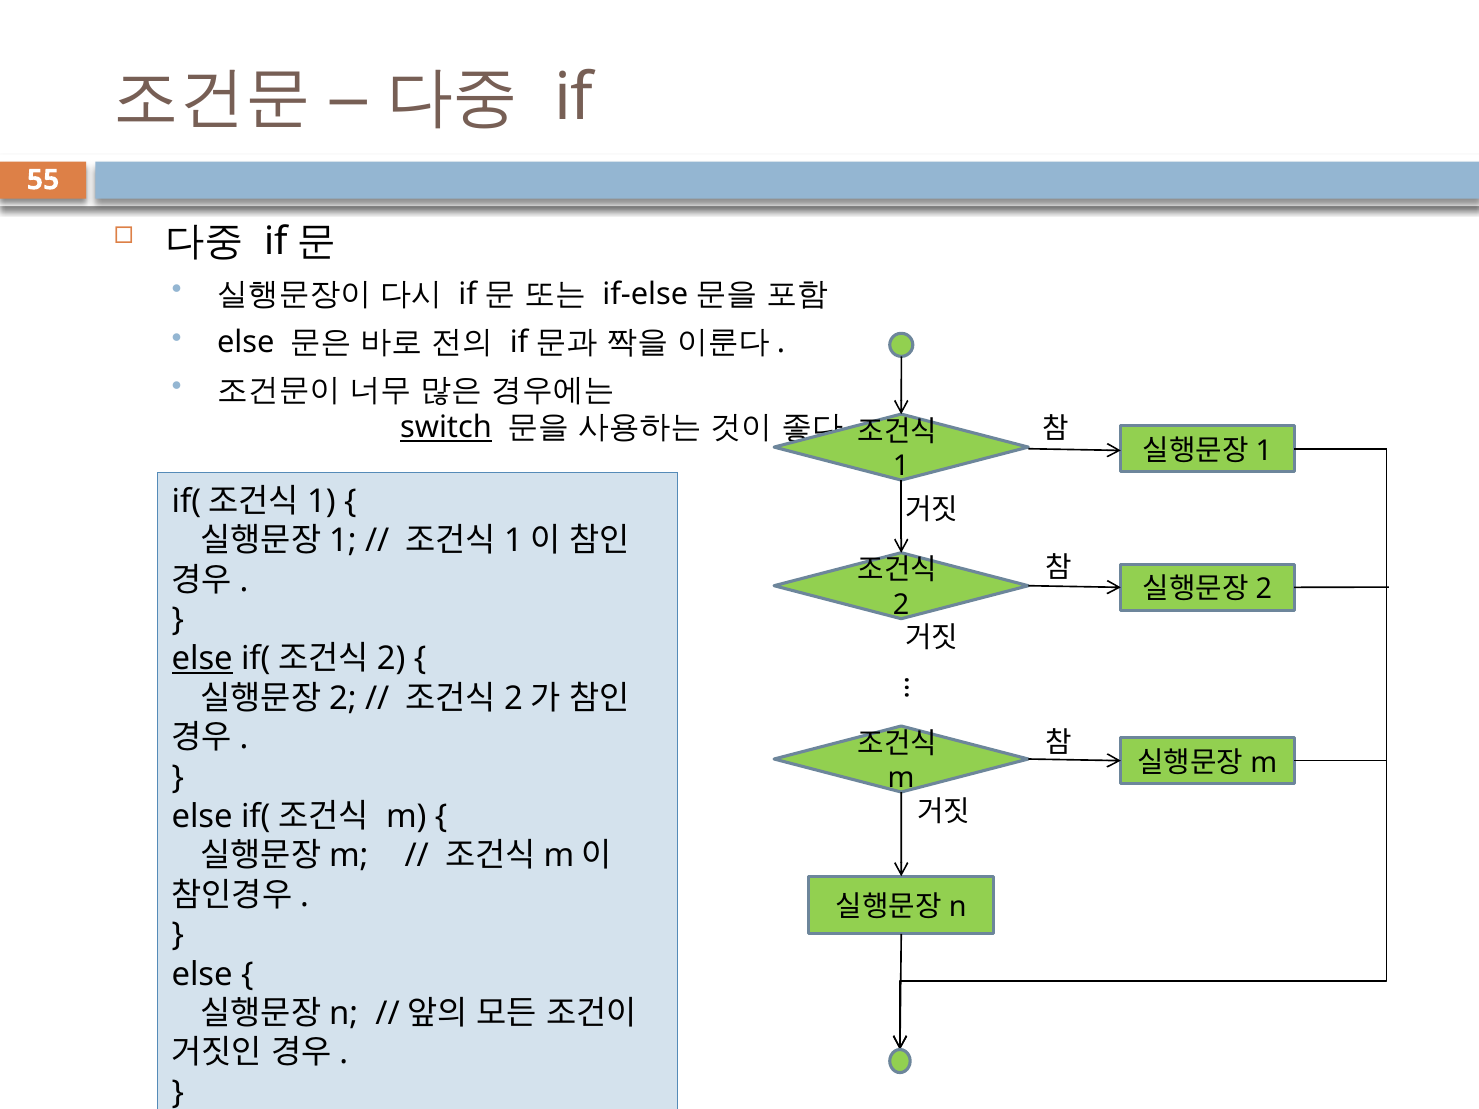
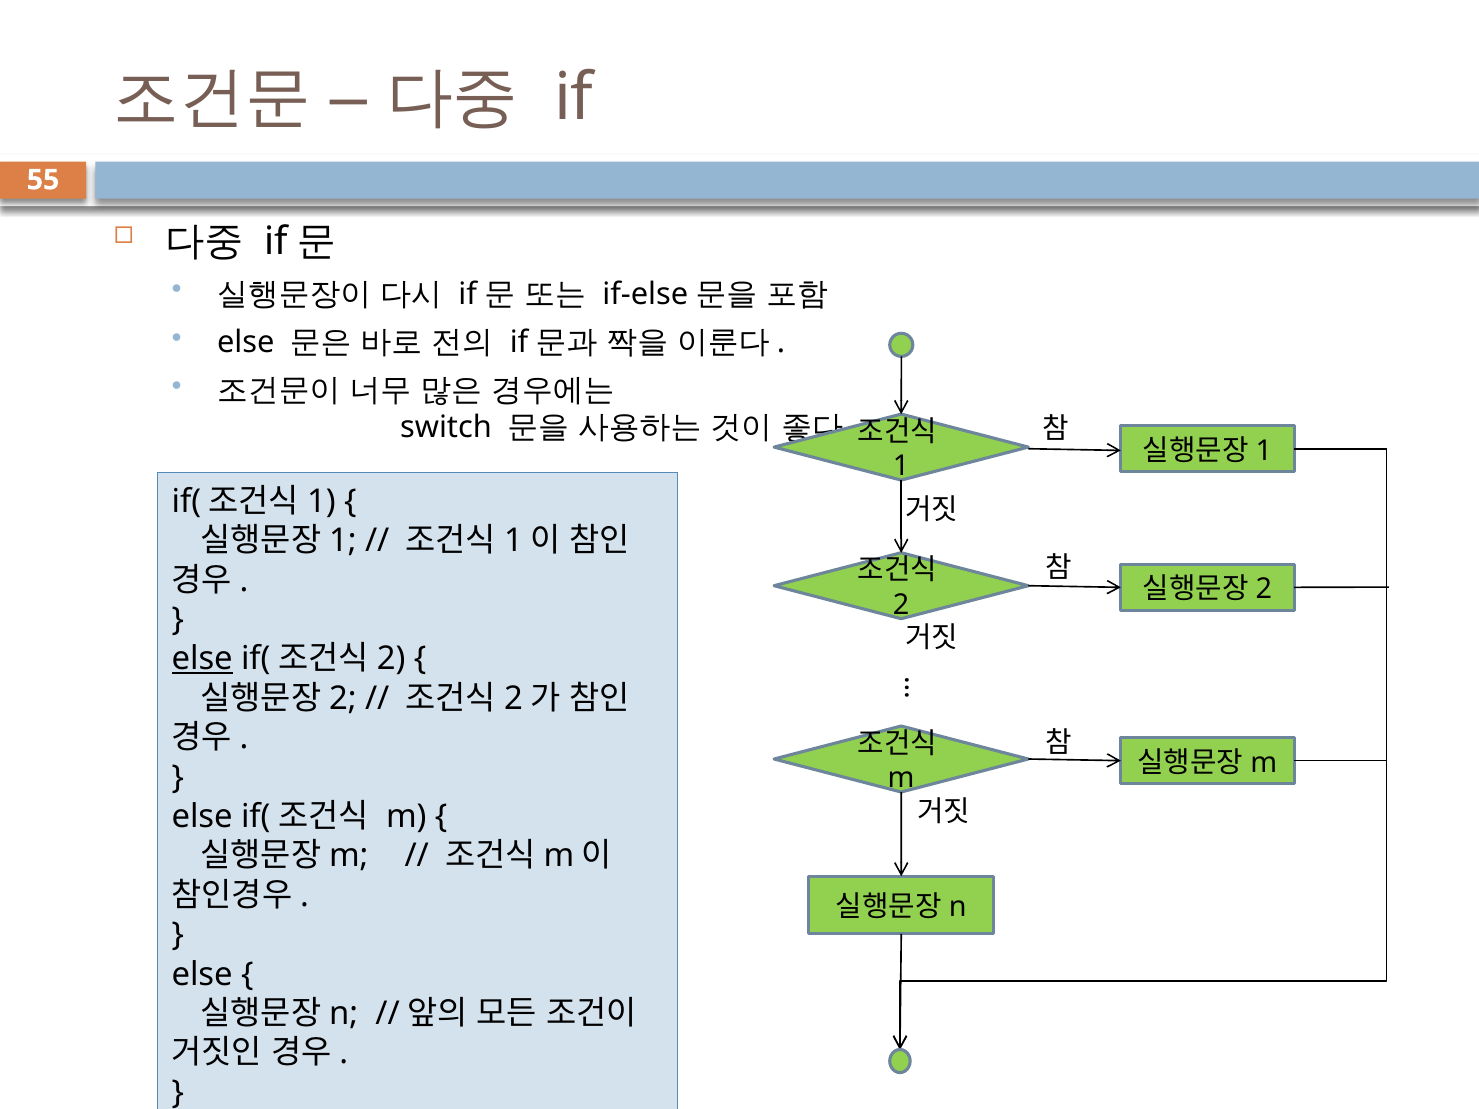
switch underline: present -> none
